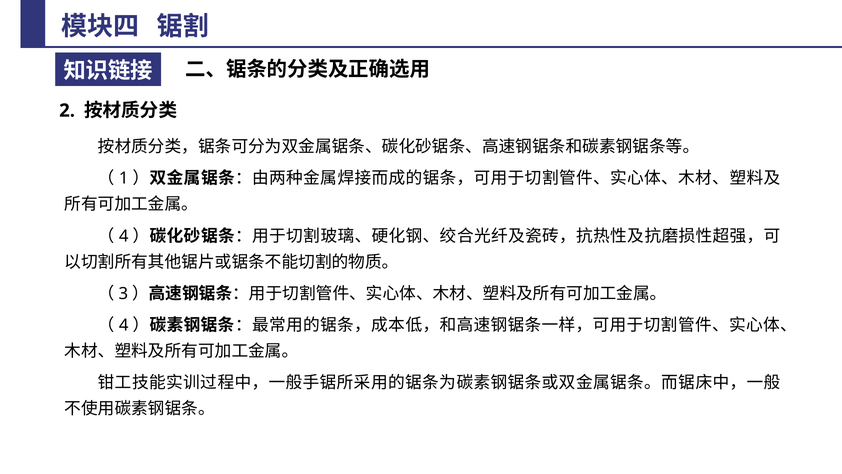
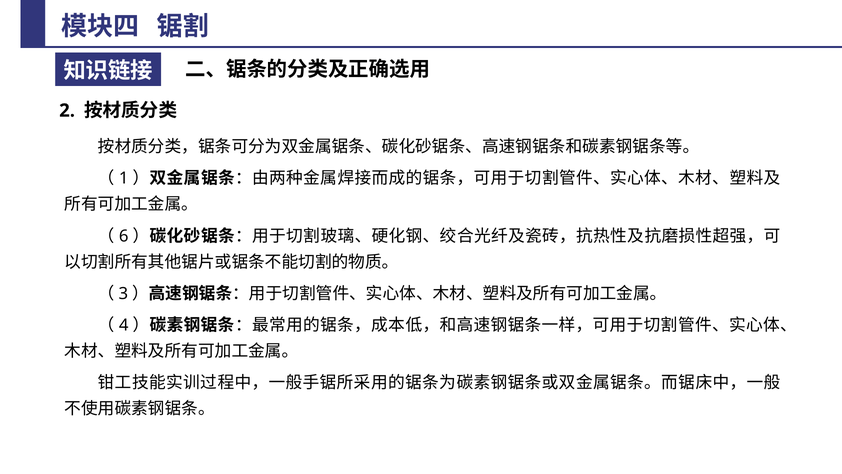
4 at (124, 236): 4 -> 6
